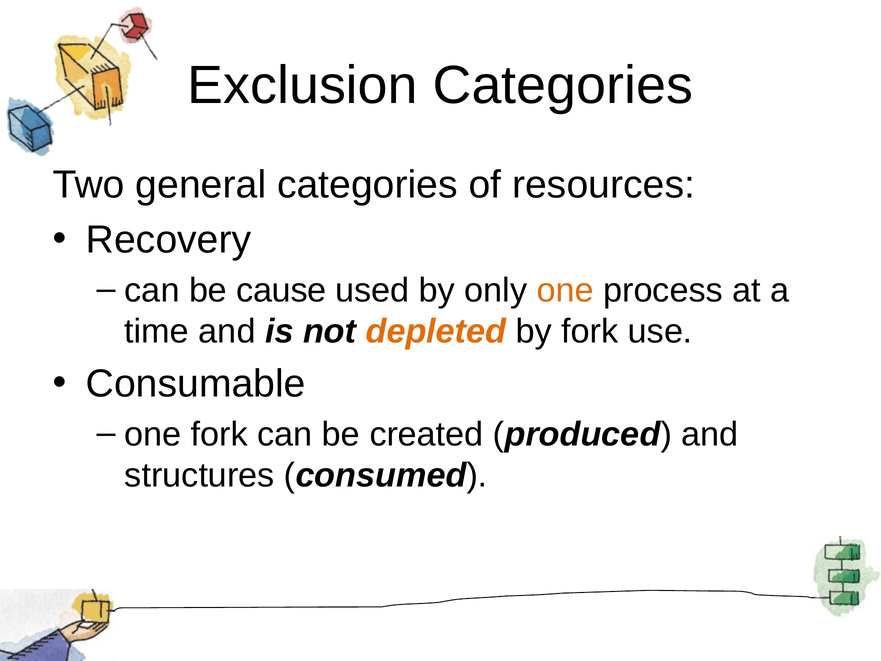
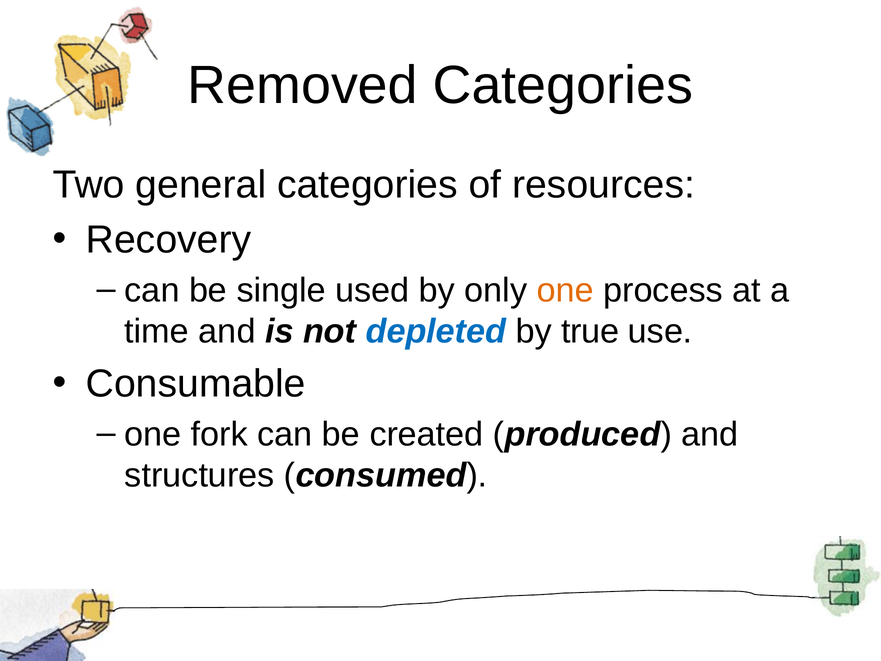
Exclusion: Exclusion -> Removed
cause: cause -> single
depleted colour: orange -> blue
by fork: fork -> true
